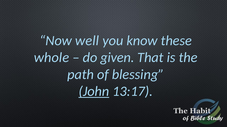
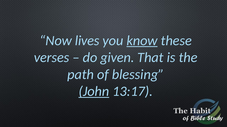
well: well -> lives
know underline: none -> present
whole: whole -> verses
